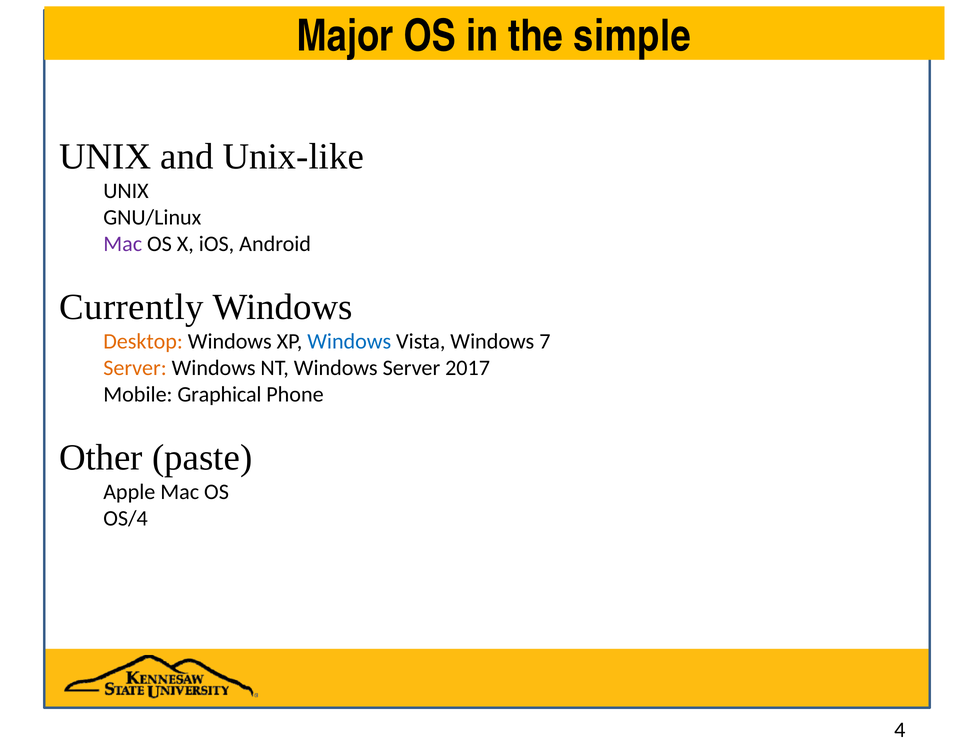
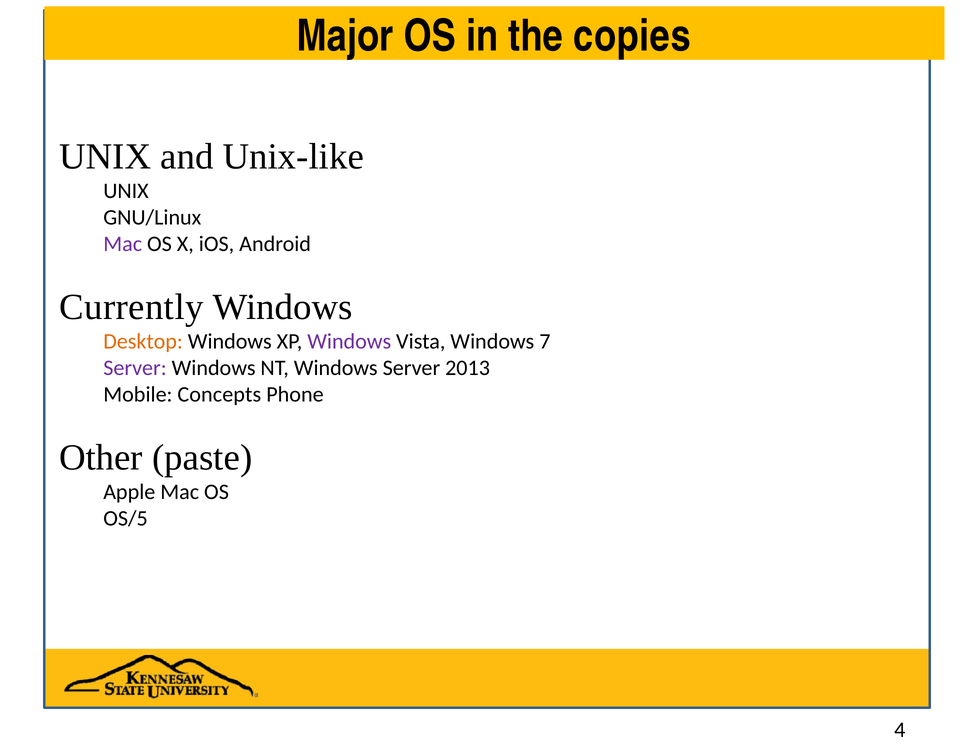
simple: simple -> copies
Windows at (349, 342) colour: blue -> purple
Server at (135, 368) colour: orange -> purple
2017: 2017 -> 2013
Graphical: Graphical -> Concepts
OS/4: OS/4 -> OS/5
